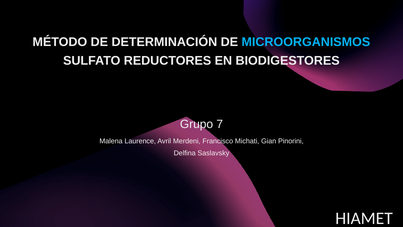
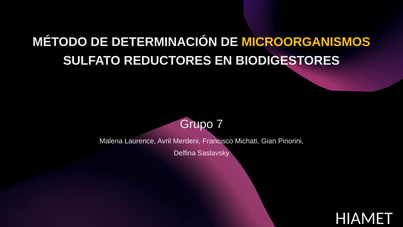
MICROORGANISMOS colour: light blue -> yellow
